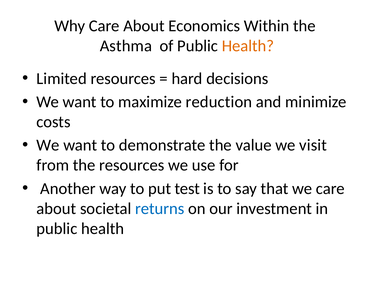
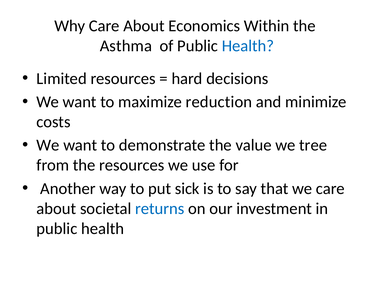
Health at (248, 46) colour: orange -> blue
visit: visit -> tree
test: test -> sick
